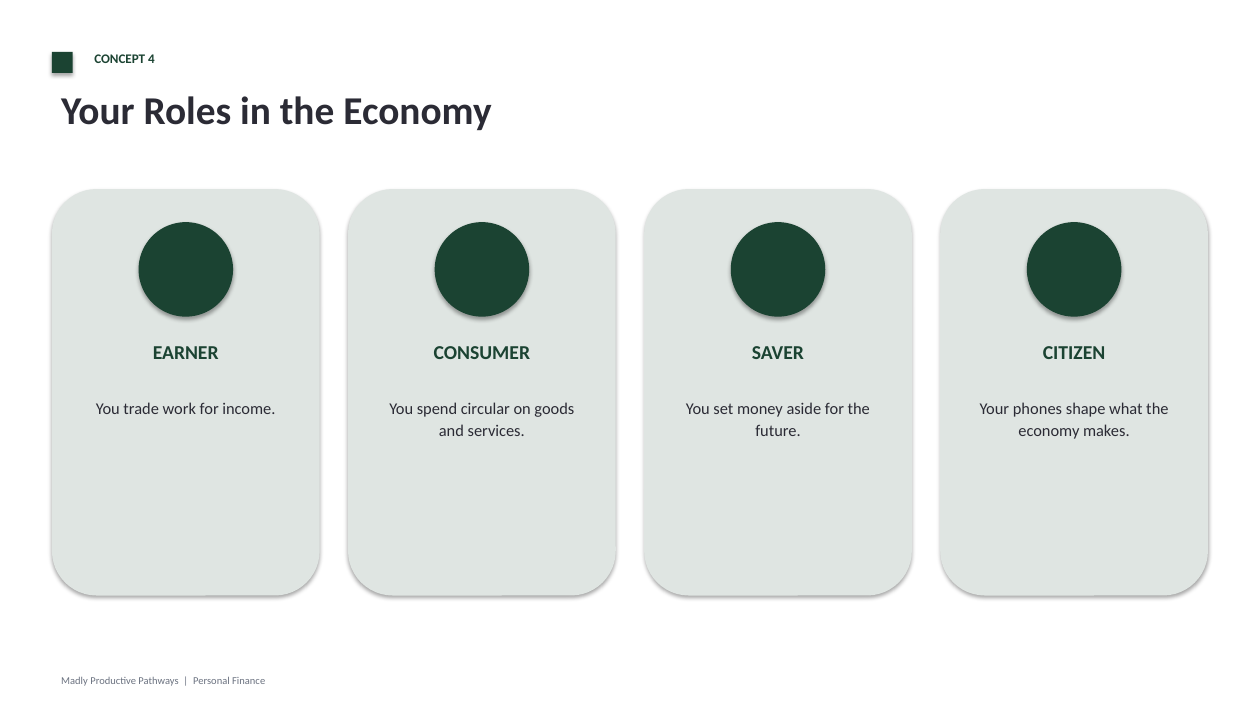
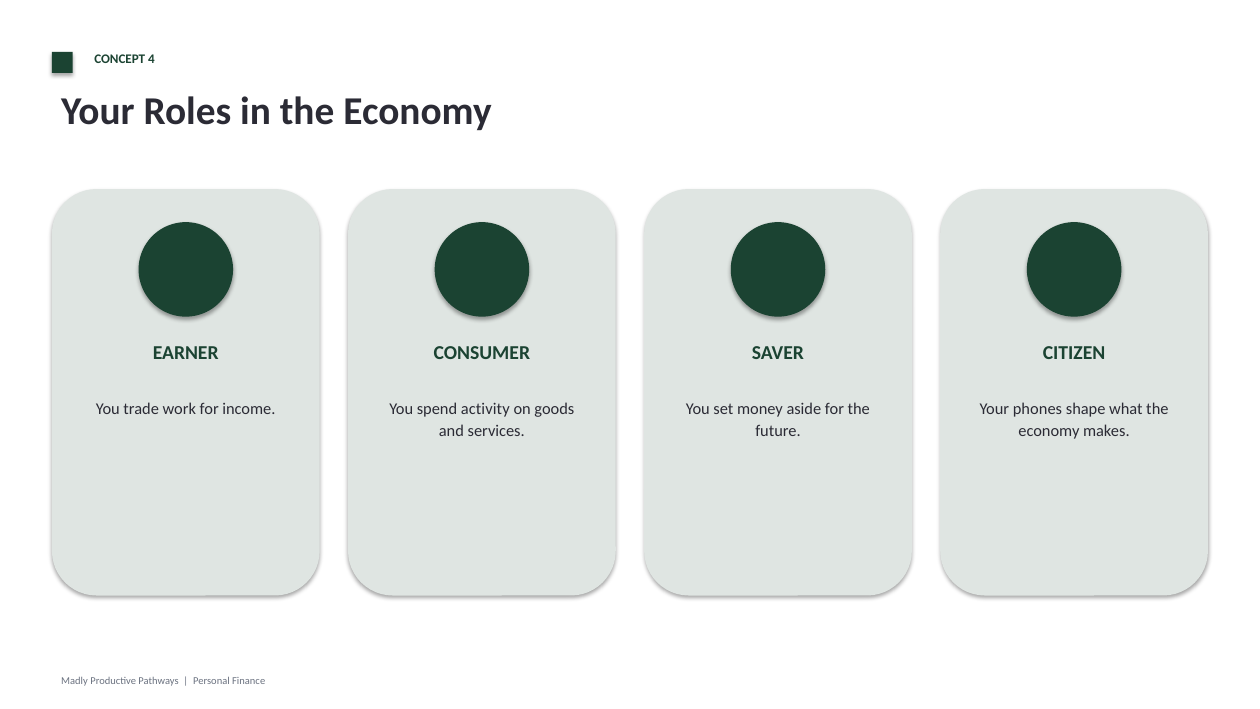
circular: circular -> activity
